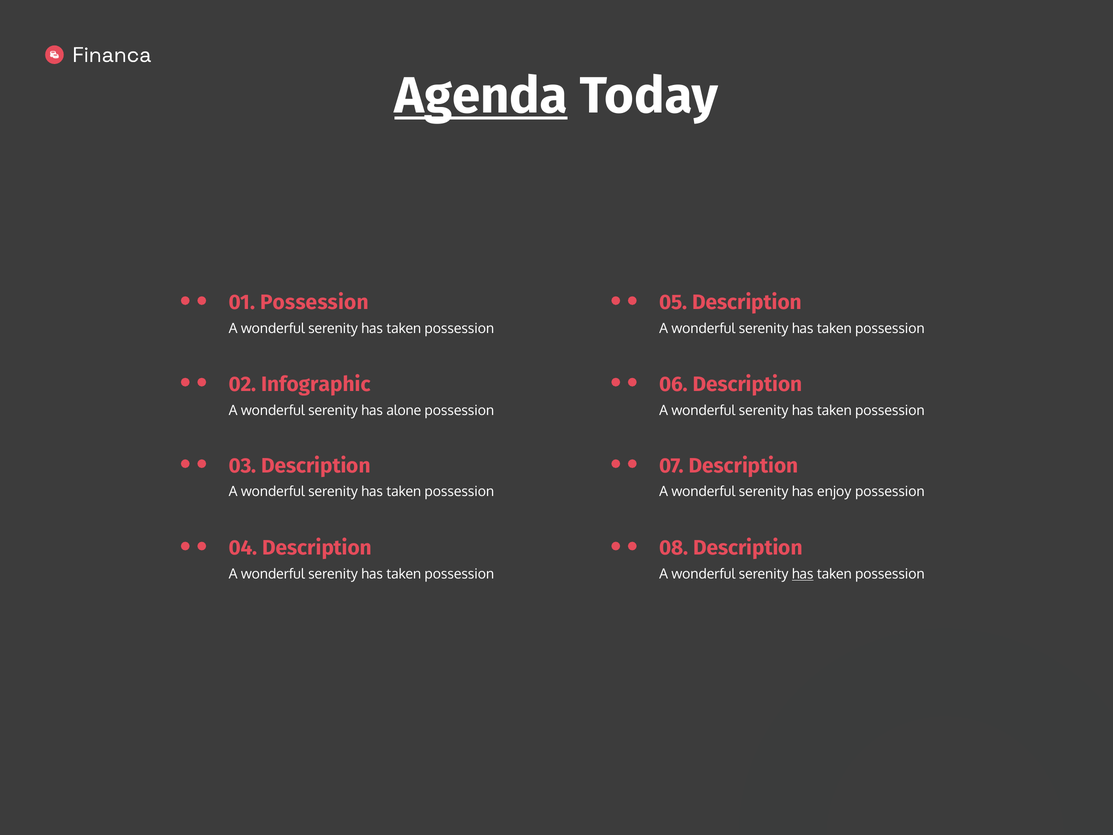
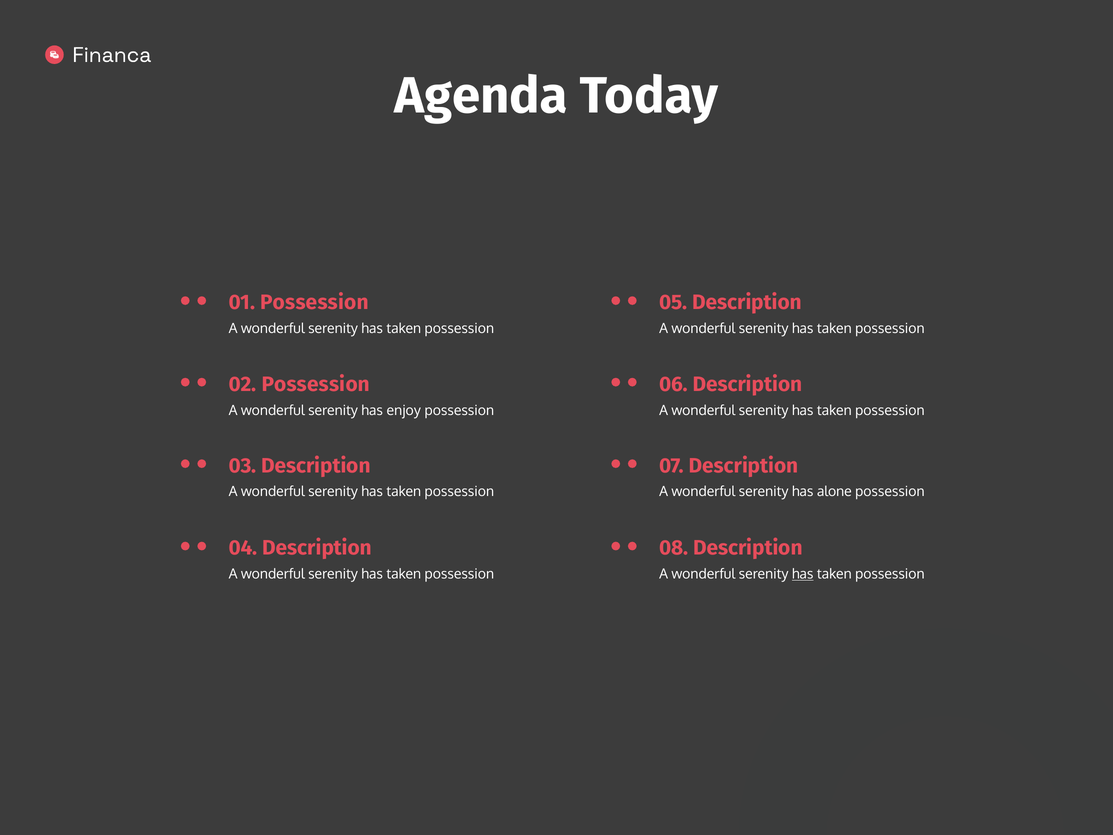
Agenda underline: present -> none
02 Infographic: Infographic -> Possession
alone: alone -> enjoy
enjoy: enjoy -> alone
